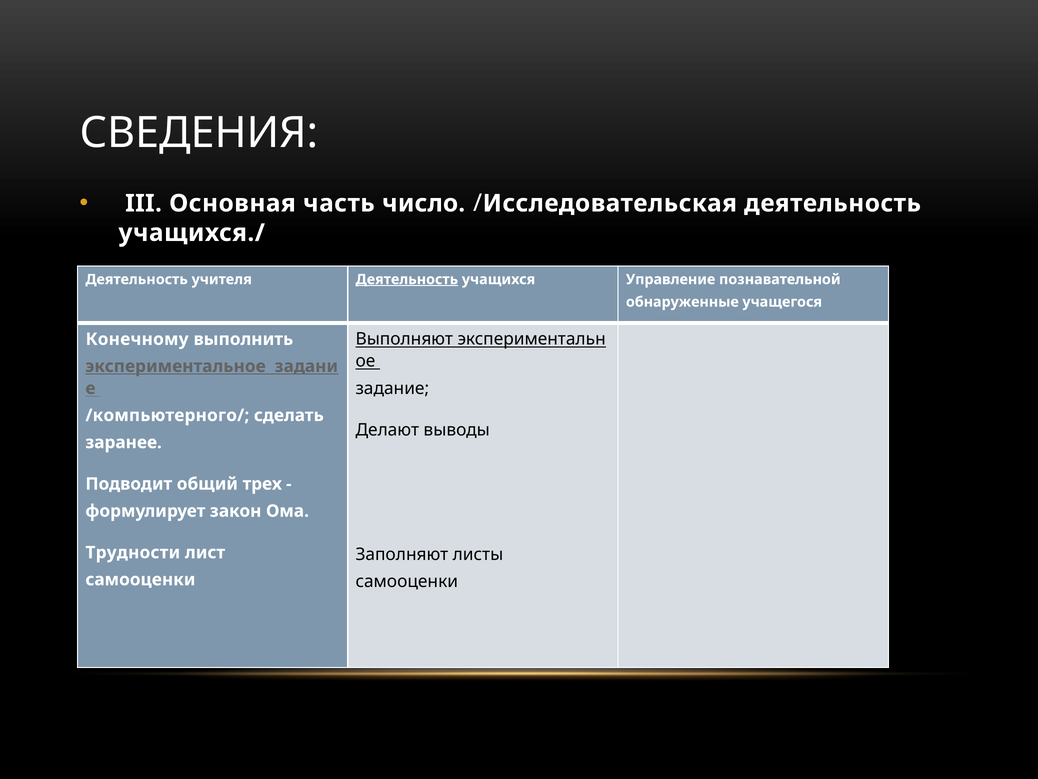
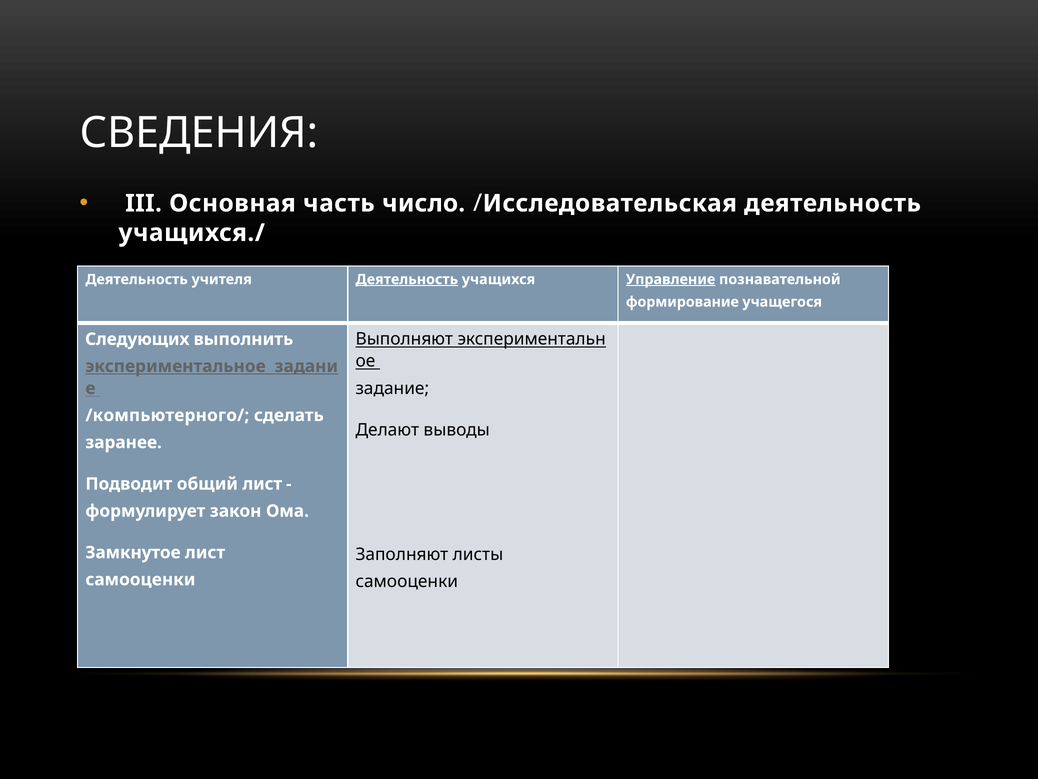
Управление underline: none -> present
обнаруженные: обнаруженные -> формирование
Конечному: Конечному -> Следующих
общий трех: трех -> лист
Трудности: Трудности -> Замкнутое
